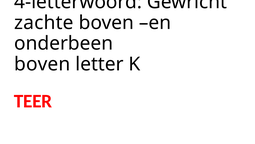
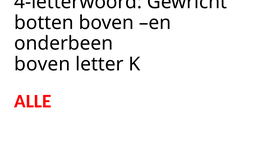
zachte: zachte -> botten
TEER: TEER -> ALLE
